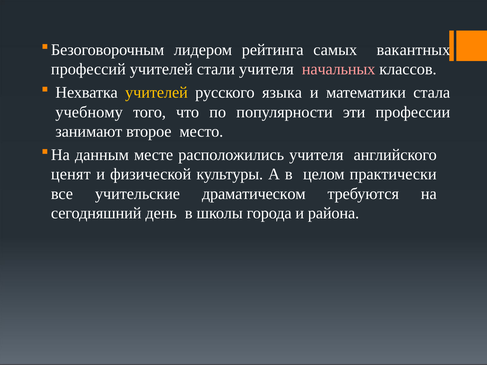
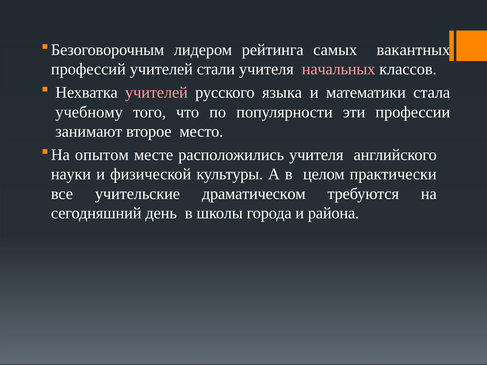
учителей at (156, 93) colour: yellow -> pink
данным: данным -> опытом
ценят: ценят -> науки
